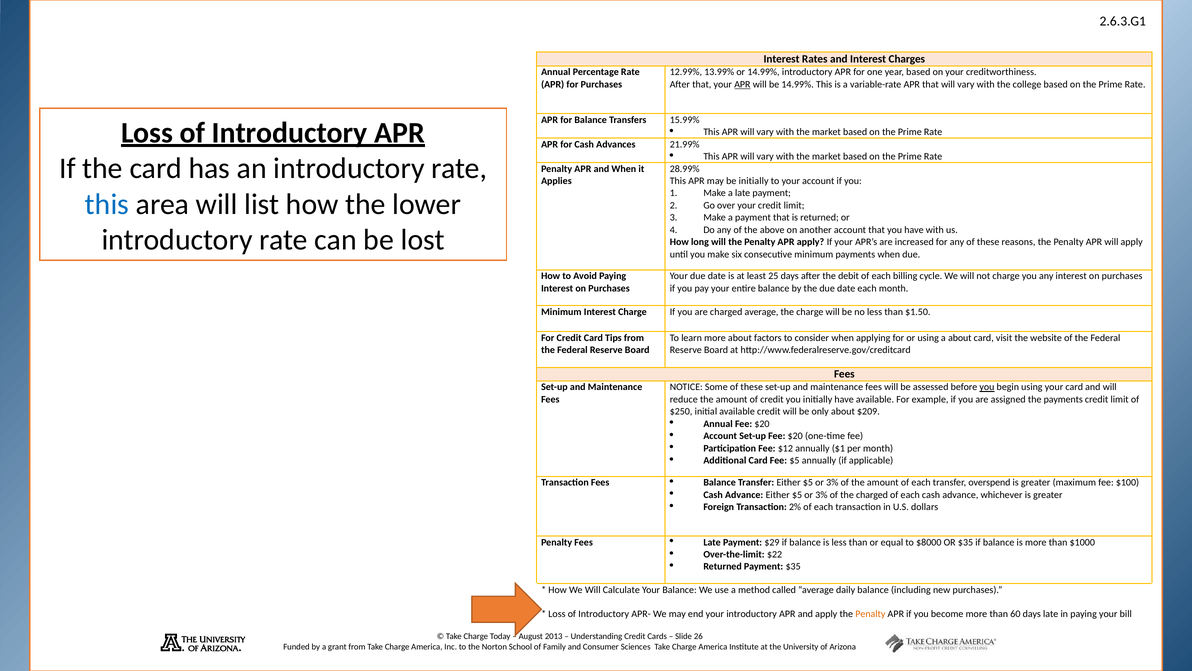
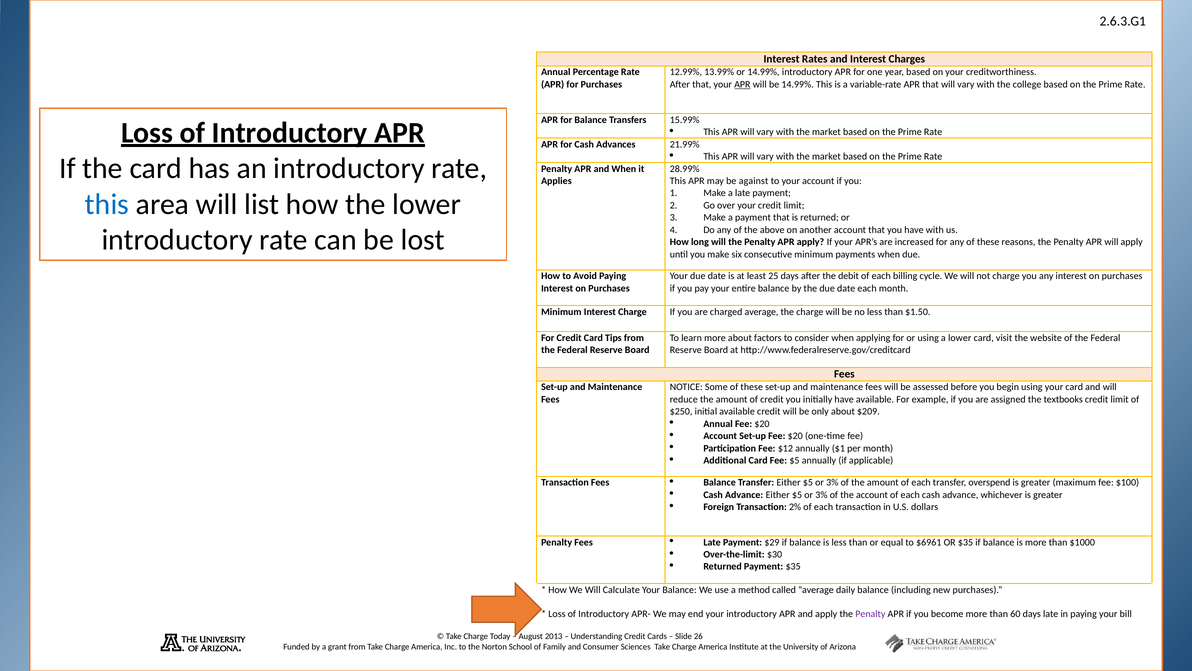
be initially: initially -> against
a about: about -> lower
you at (987, 387) underline: present -> none
the payments: payments -> textbooks
the charged: charged -> account
$8000: $8000 -> $6961
$22: $22 -> $30
Penalty at (870, 613) colour: orange -> purple
